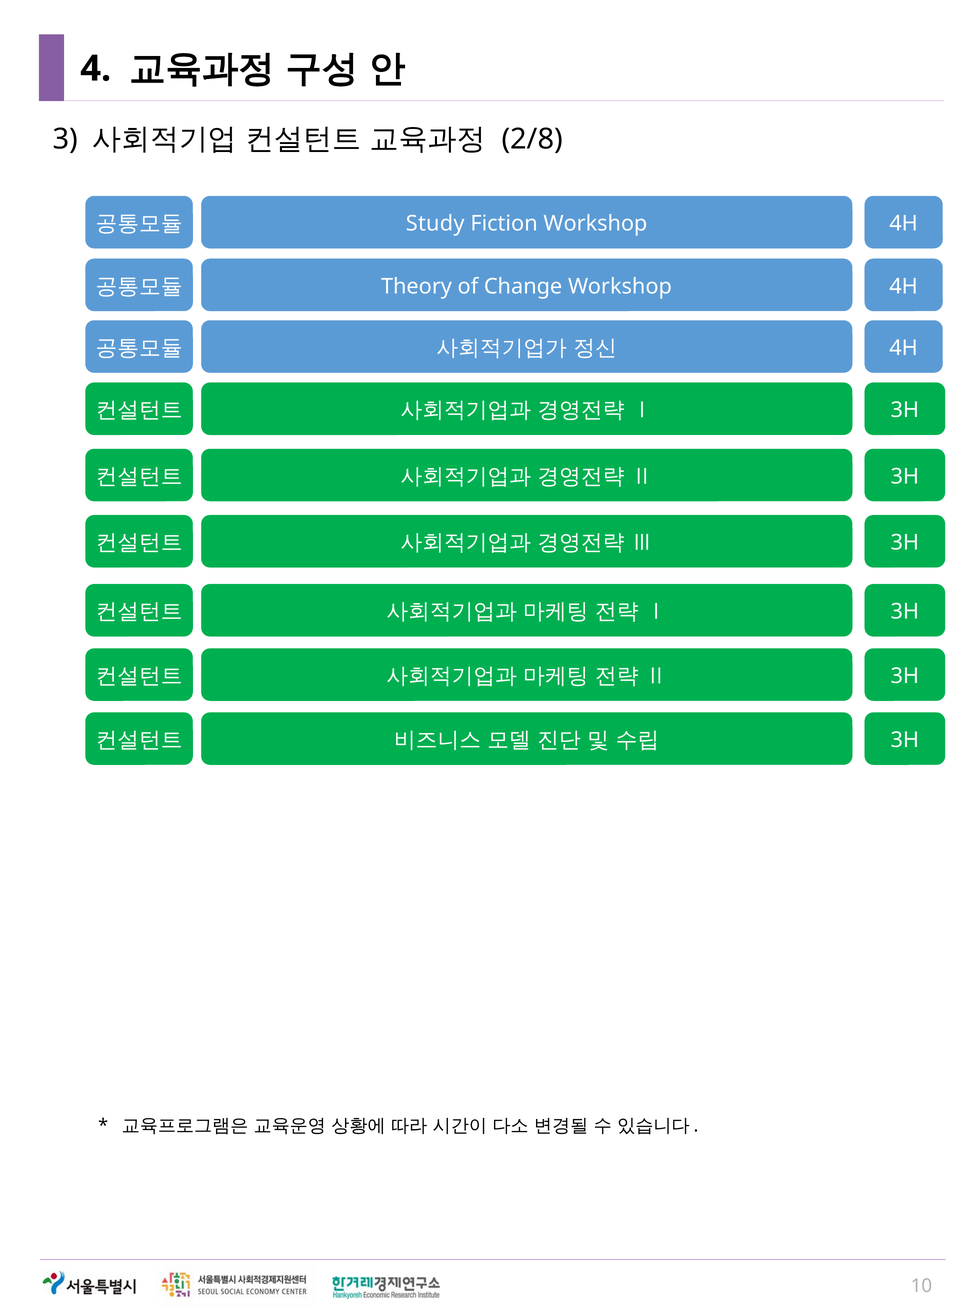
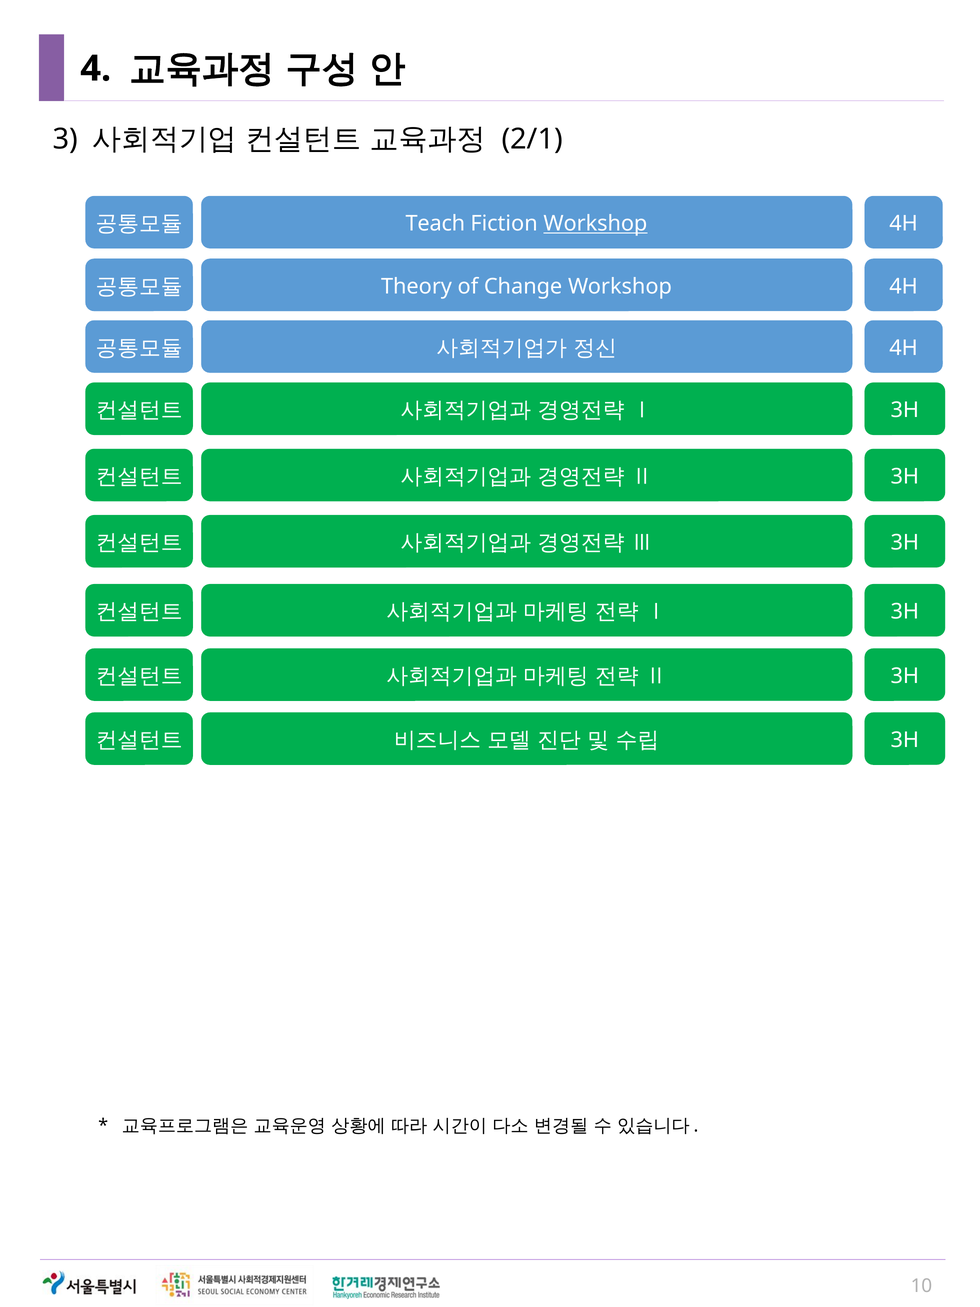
2/8: 2/8 -> 2/1
Study: Study -> Teach
Workshop at (595, 224) underline: none -> present
